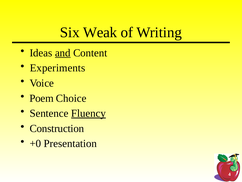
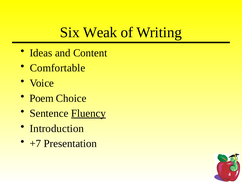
and underline: present -> none
Experiments: Experiments -> Comfortable
Construction: Construction -> Introduction
+0: +0 -> +7
